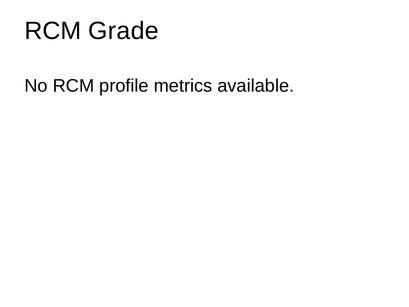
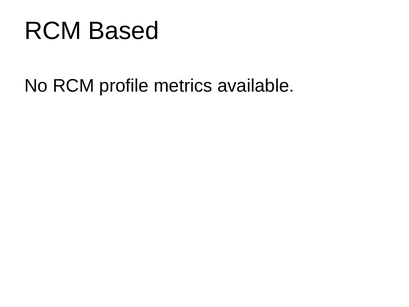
Grade: Grade -> Based
